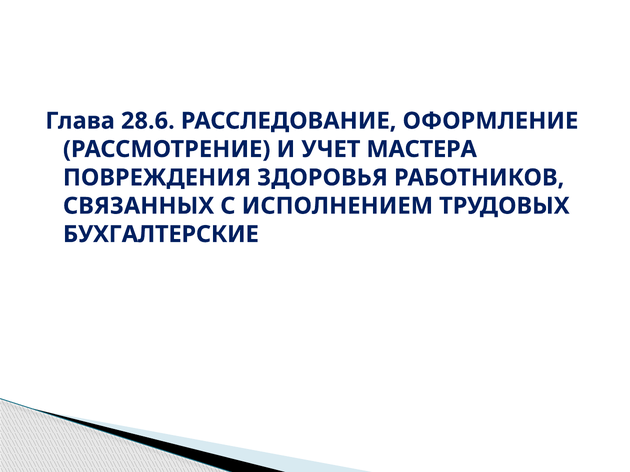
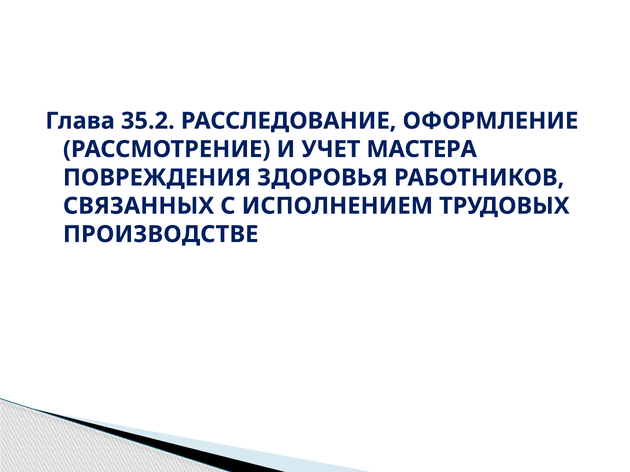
28.6: 28.6 -> 35.2
БУХГАЛТЕРСКИЕ: БУХГАЛТЕРСКИЕ -> ПРОИЗВОДСТВЕ
